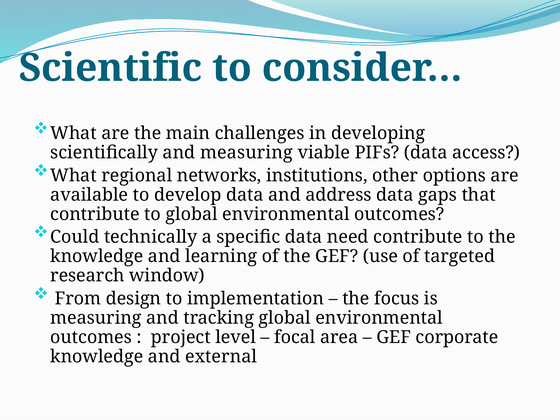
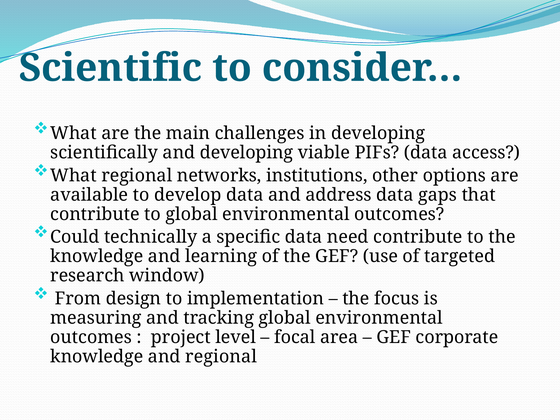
and measuring: measuring -> developing
and external: external -> regional
